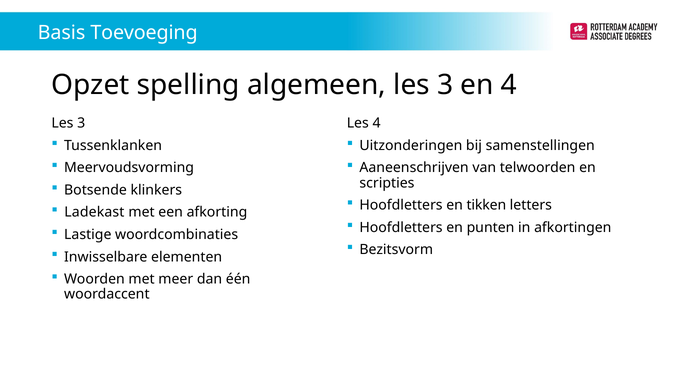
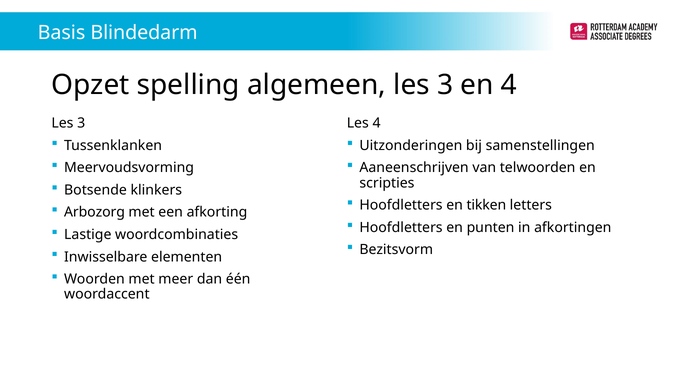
Toevoeging: Toevoeging -> Blindedarm
Ladekast: Ladekast -> Arbozorg
